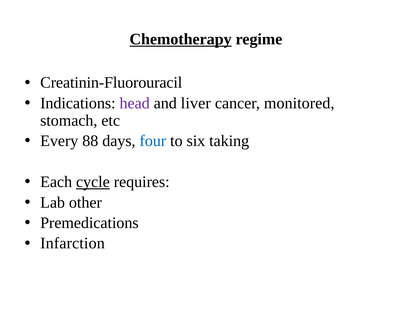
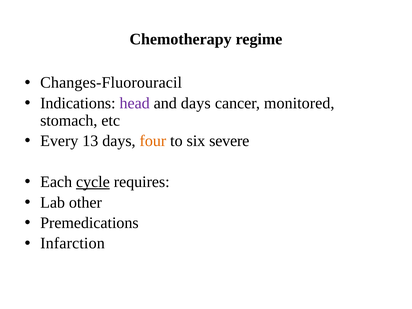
Chemotherapy underline: present -> none
Creatinin-Fluorouracil: Creatinin-Fluorouracil -> Changes-Fluorouracil
and liver: liver -> days
88: 88 -> 13
four colour: blue -> orange
taking: taking -> severe
